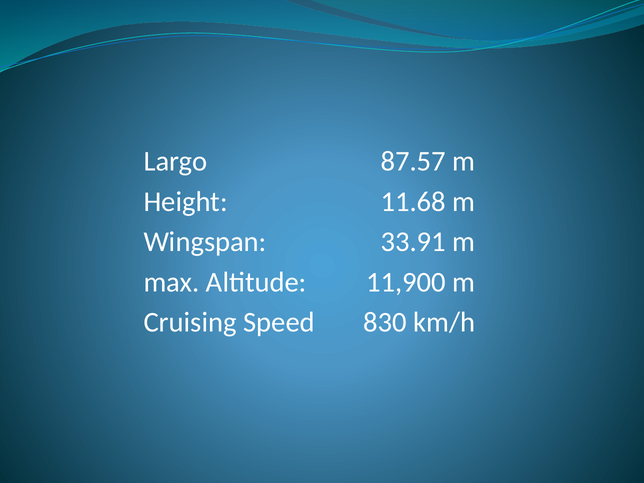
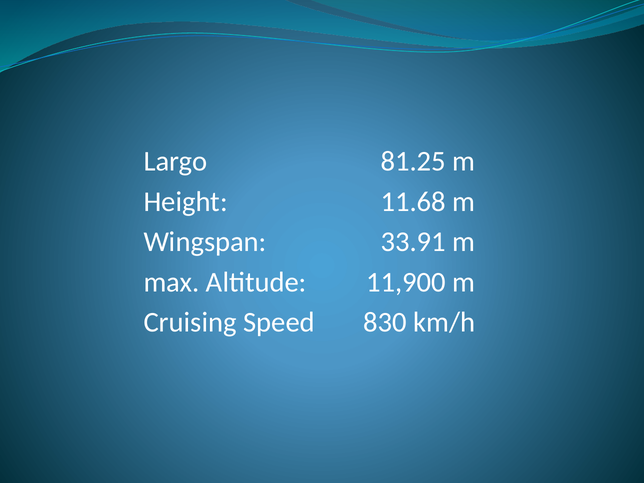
87.57: 87.57 -> 81.25
